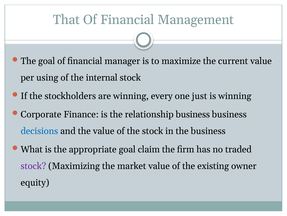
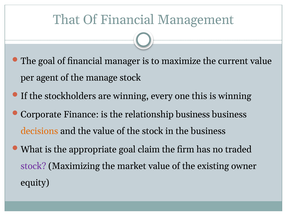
using: using -> agent
internal: internal -> manage
just: just -> this
decisions colour: blue -> orange
